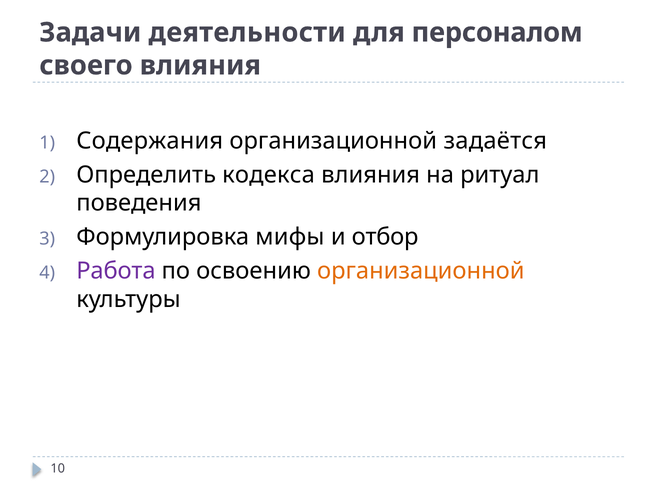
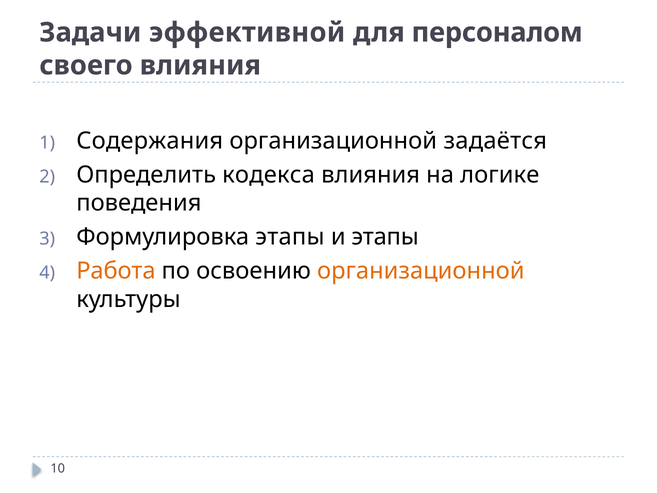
деятельности: деятельности -> эффективной
ритуал: ритуал -> логике
Формулировка мифы: мифы -> этапы
и отбор: отбор -> этапы
Работа colour: purple -> orange
